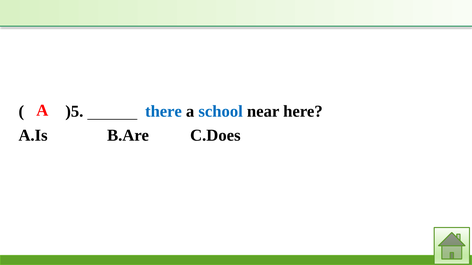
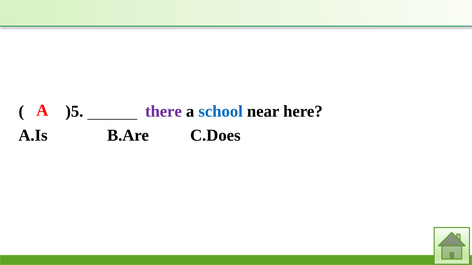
there colour: blue -> purple
